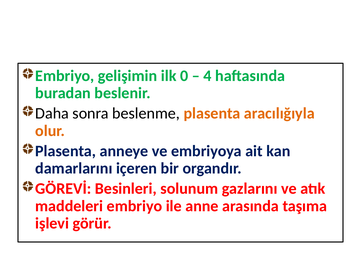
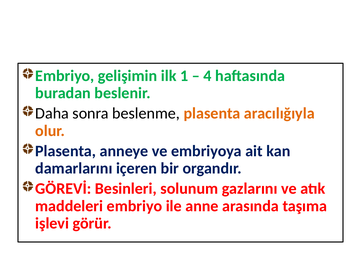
0: 0 -> 1
